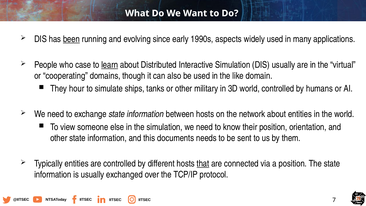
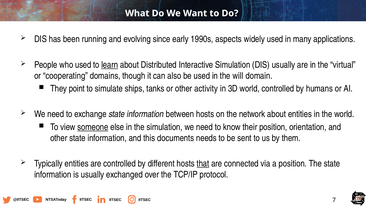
been underline: present -> none
who case: case -> used
like: like -> will
hour: hour -> point
military: military -> activity
someone underline: none -> present
